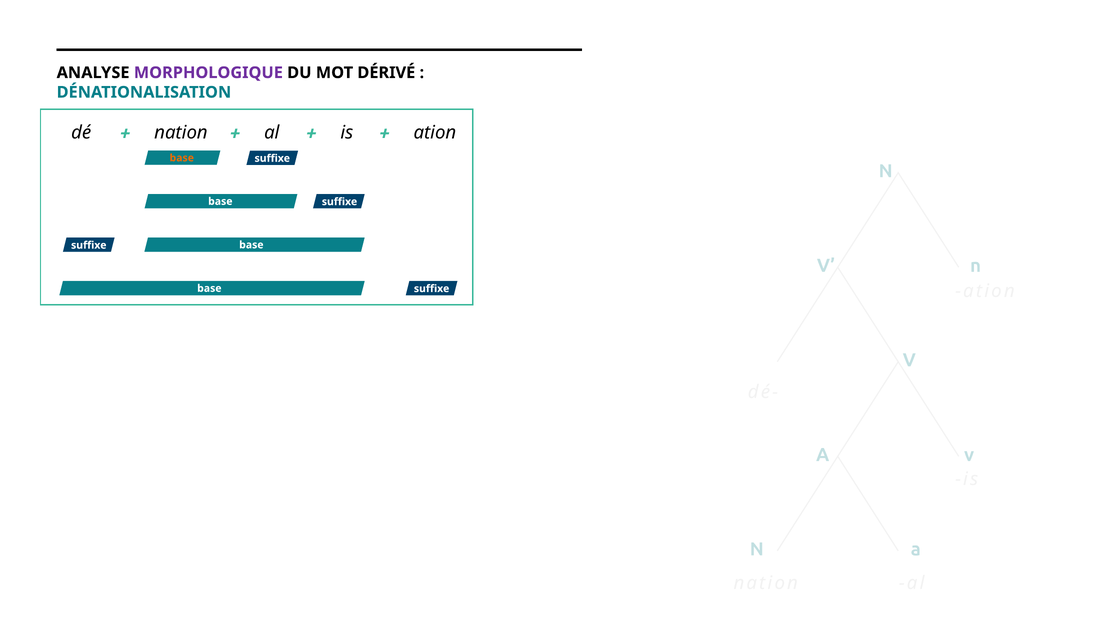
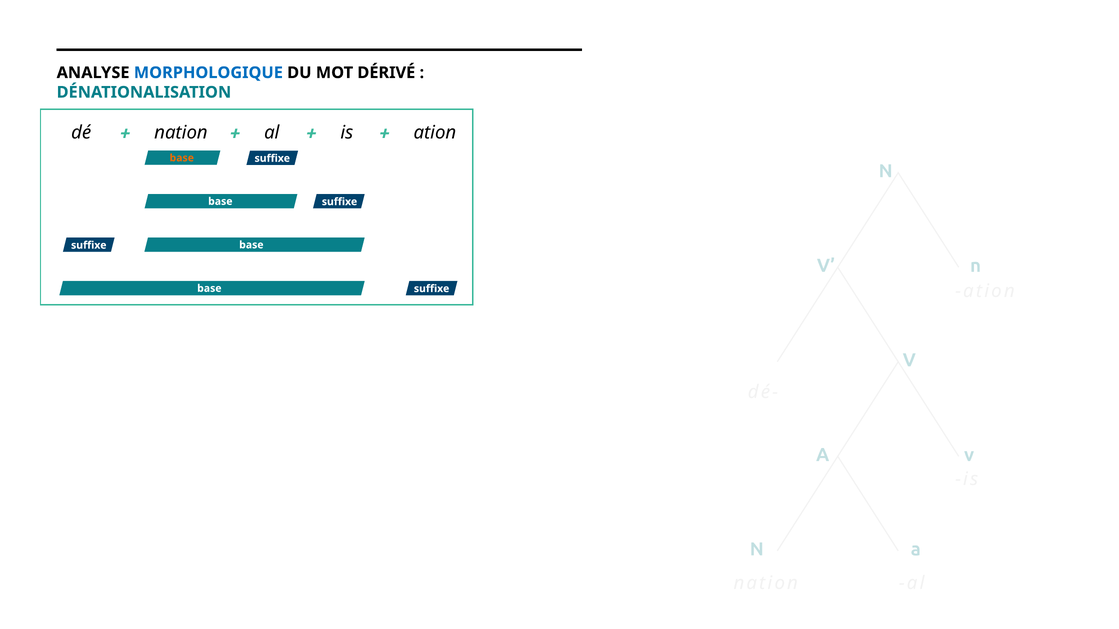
MORPHOLOGIQUE colour: purple -> blue
